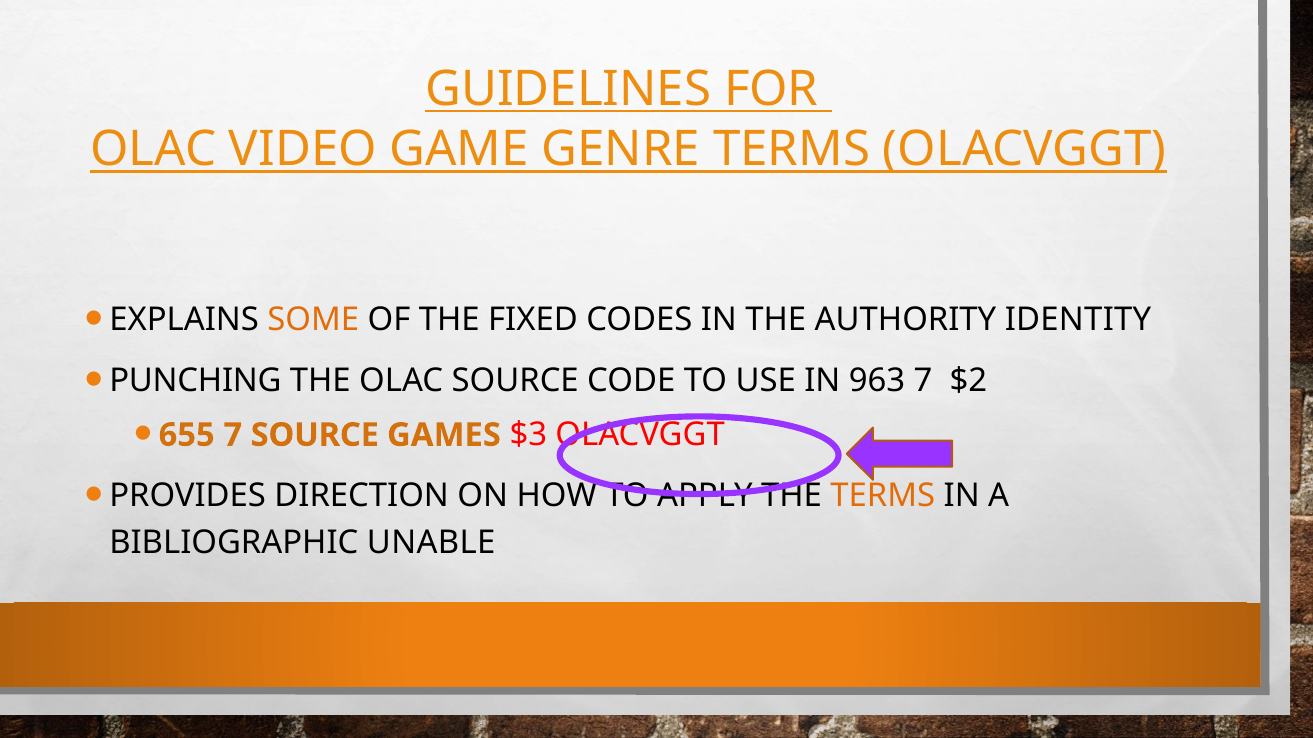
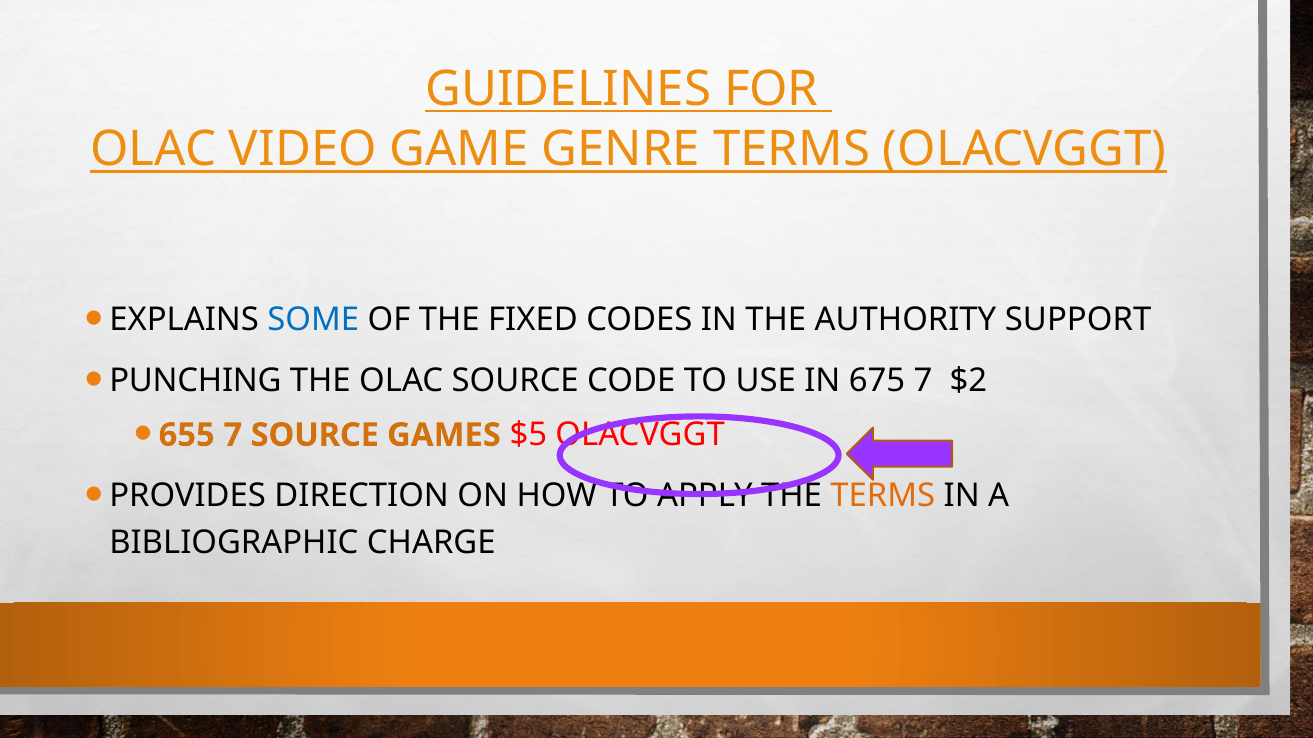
SOME colour: orange -> blue
IDENTITY: IDENTITY -> SUPPORT
963: 963 -> 675
$3: $3 -> $5
UNABLE: UNABLE -> CHARGE
